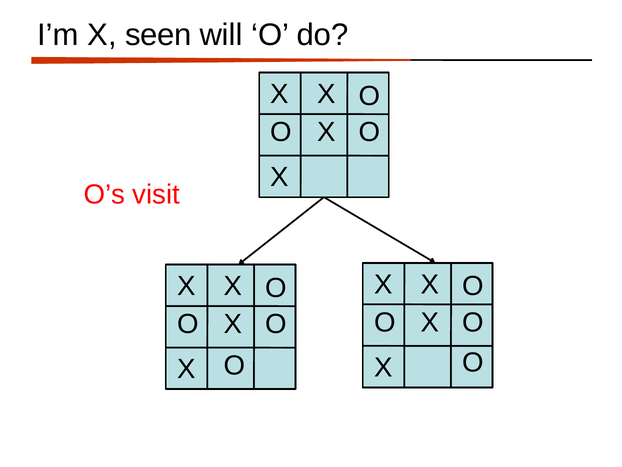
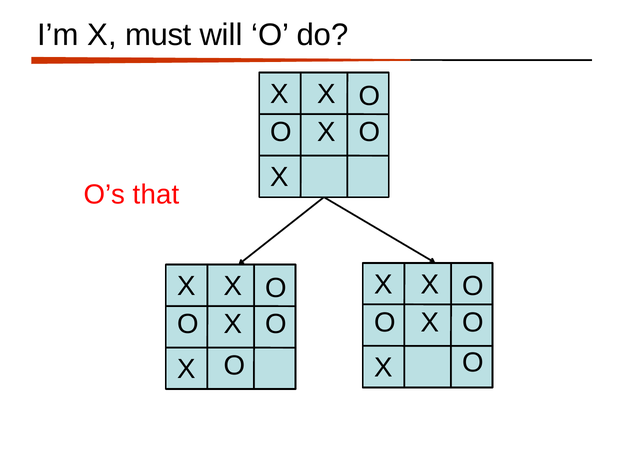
seen: seen -> must
visit: visit -> that
